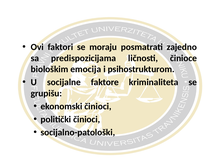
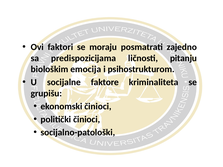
činioce: činioce -> pitanju
